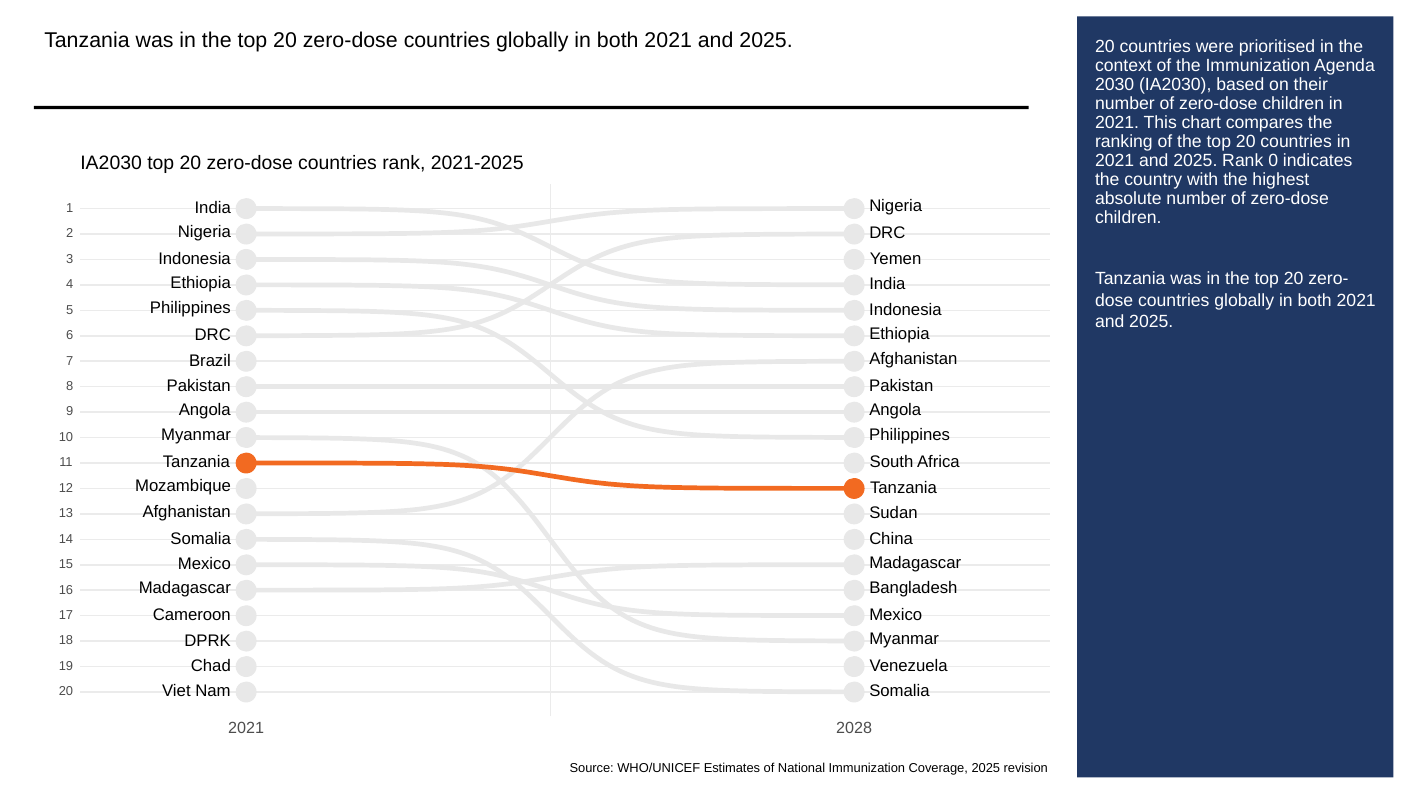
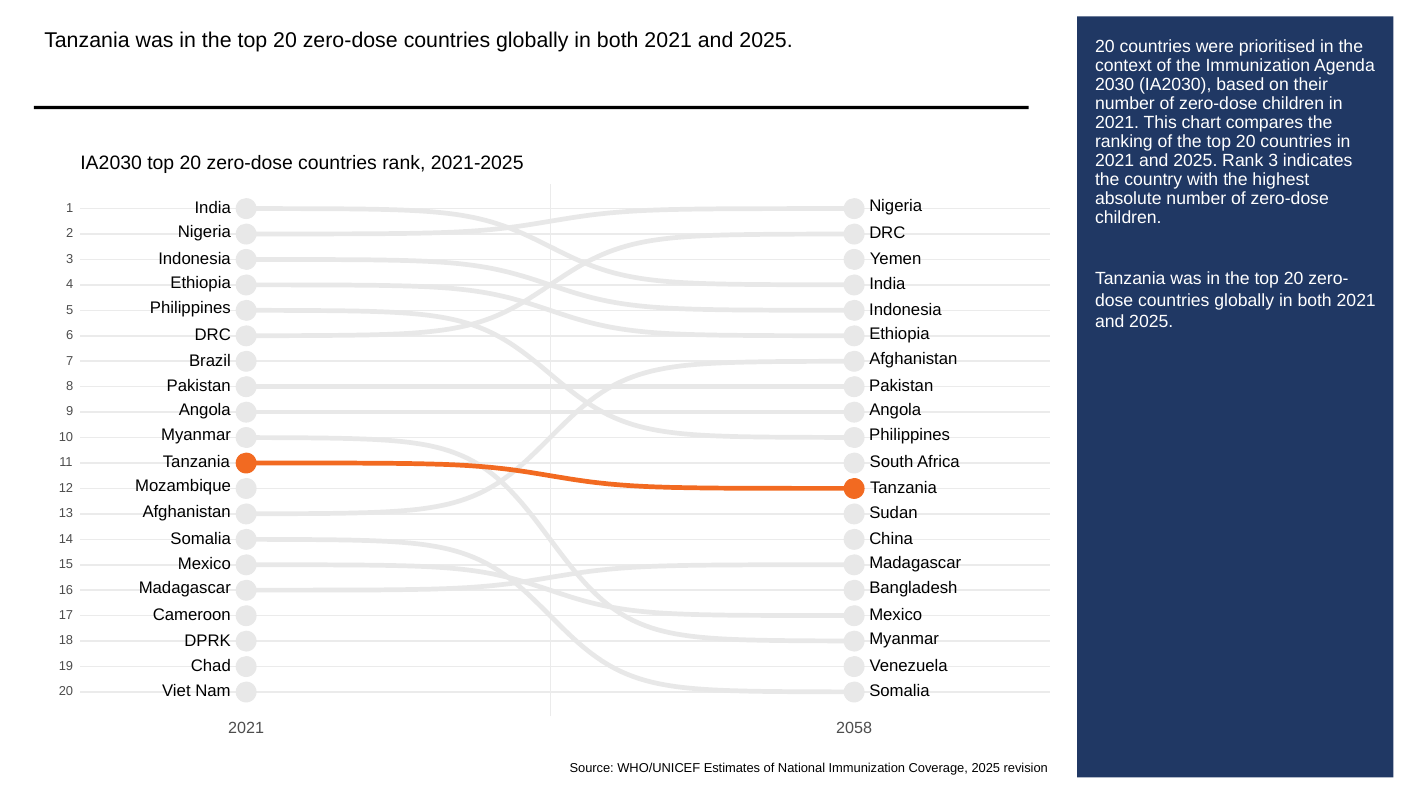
Rank 0: 0 -> 3
2028: 2028 -> 2058
